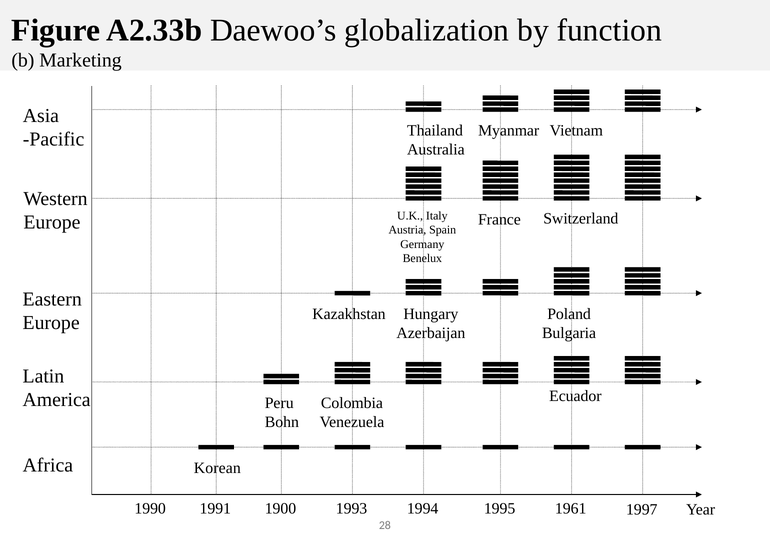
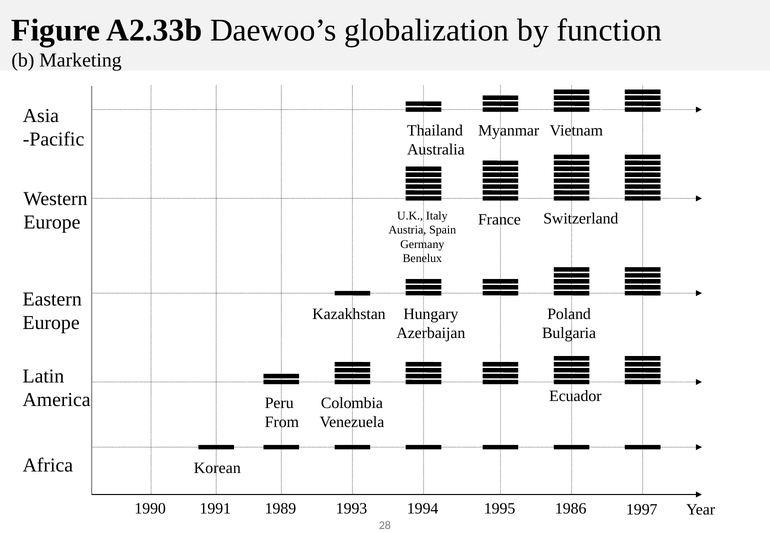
Bohn: Bohn -> From
1900: 1900 -> 1989
1961: 1961 -> 1986
